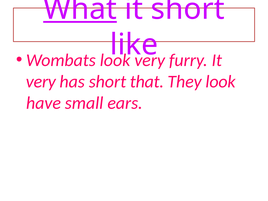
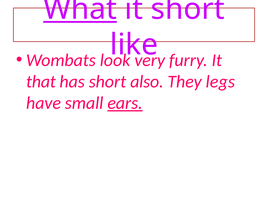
very at (41, 82): very -> that
that: that -> also
They look: look -> legs
ears underline: none -> present
